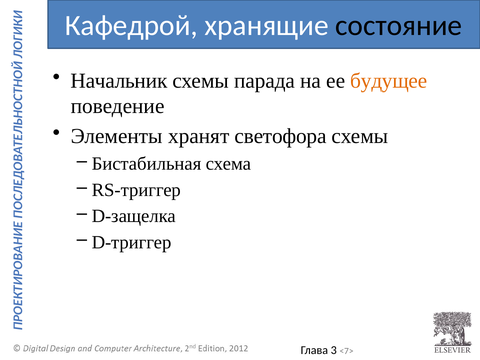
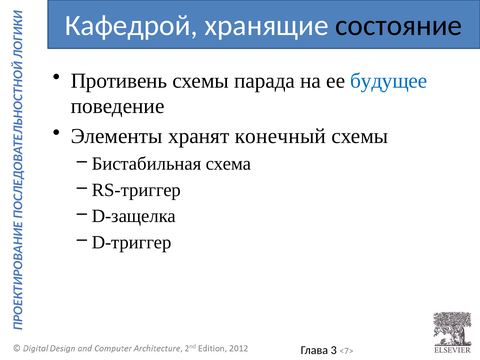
Начальник: Начальник -> Противень
будущее colour: orange -> blue
светофора: светофора -> конечный
